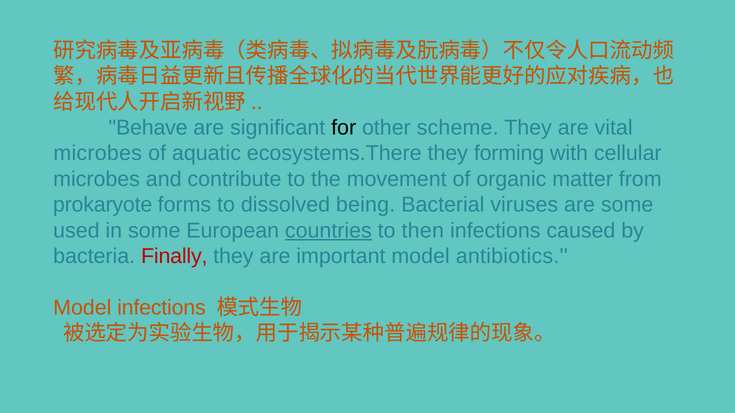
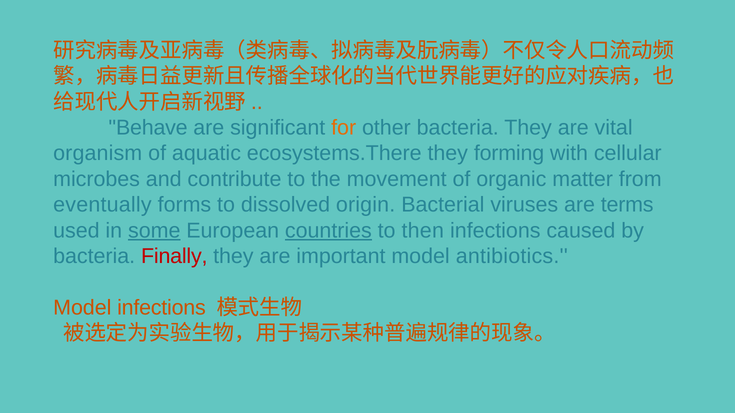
for colour: black -> orange
other scheme: scheme -> bacteria
microbes at (98, 154): microbes -> organism
prokaryote: prokaryote -> eventually
being: being -> origin
are some: some -> terms
some at (154, 231) underline: none -> present
